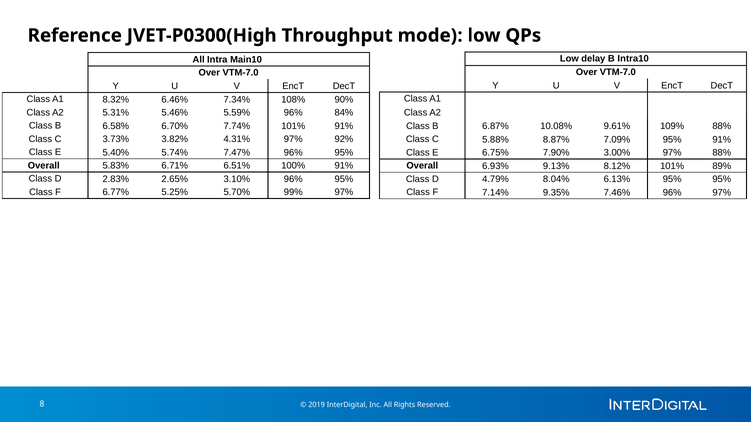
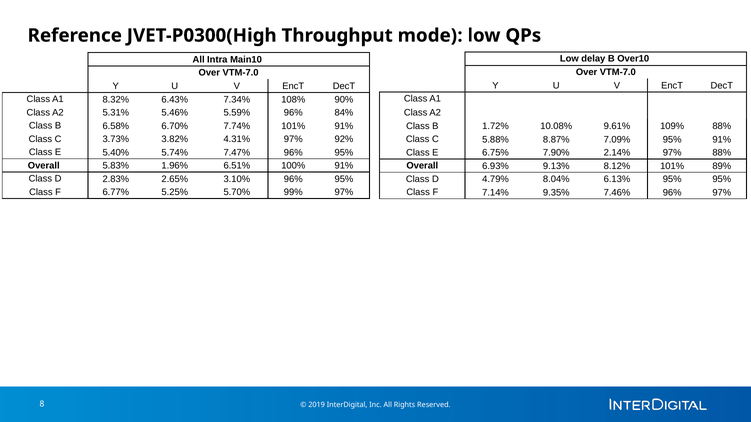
Intra10: Intra10 -> Over10
6.46%: 6.46% -> 6.43%
6.87%: 6.87% -> 1.72%
3.00%: 3.00% -> 2.14%
6.71%: 6.71% -> 1.96%
